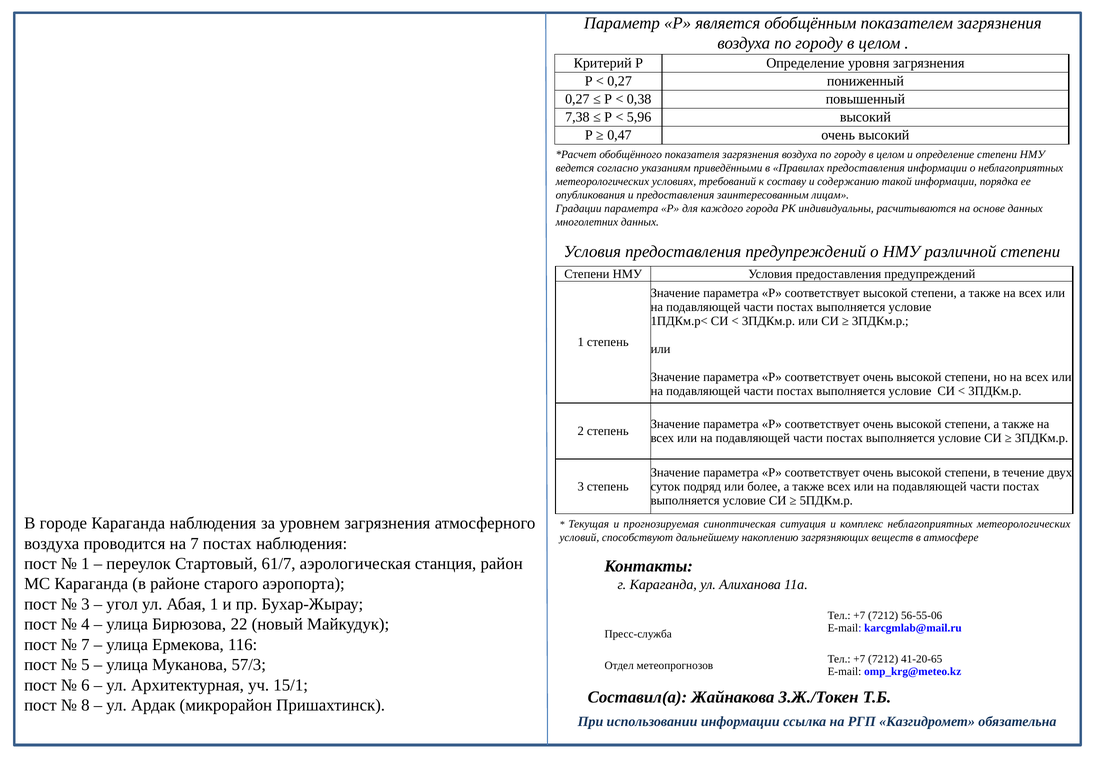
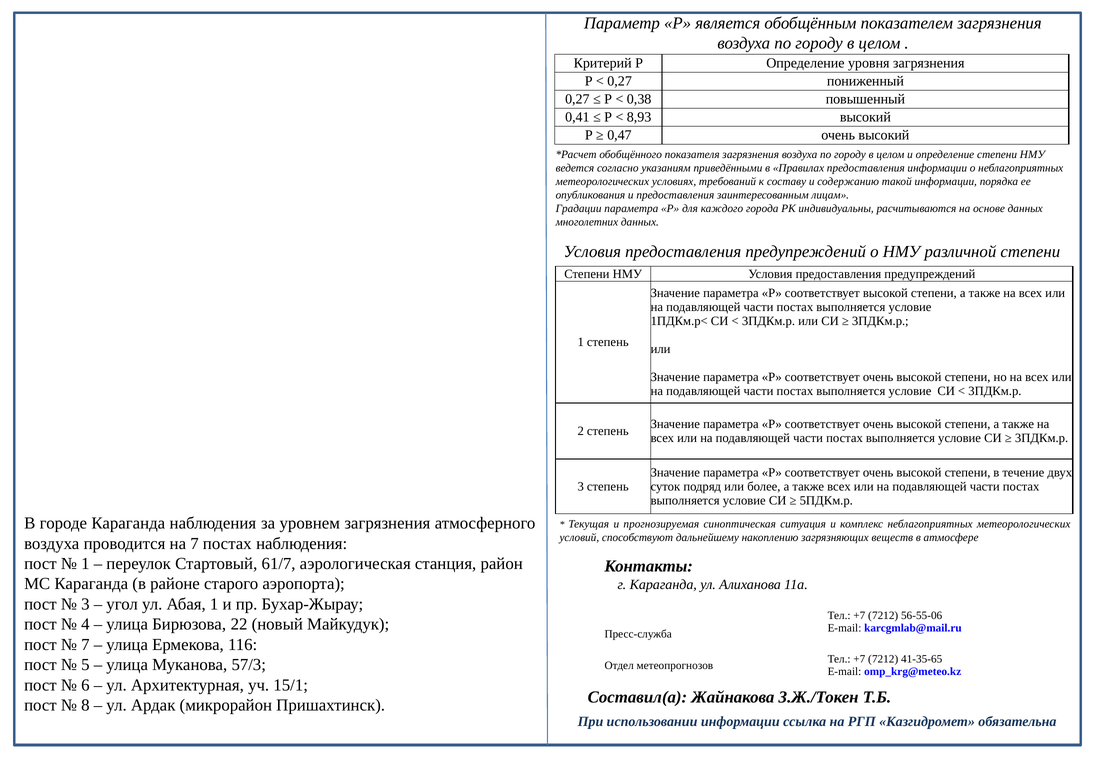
7,38: 7,38 -> 0,41
5,96: 5,96 -> 8,93
41-20-65: 41-20-65 -> 41-35-65
